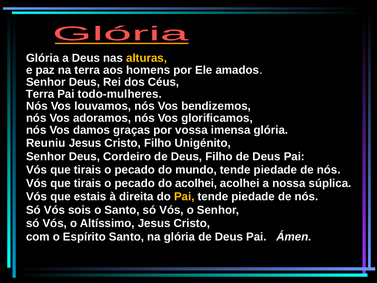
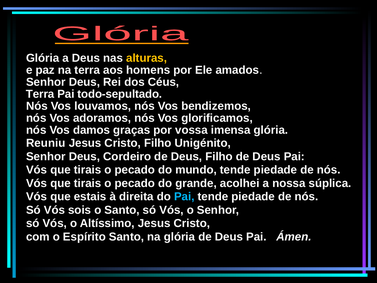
todo-mulheres: todo-mulheres -> todo-sepultado
do acolhei: acolhei -> grande
Pai at (184, 196) colour: yellow -> light blue
